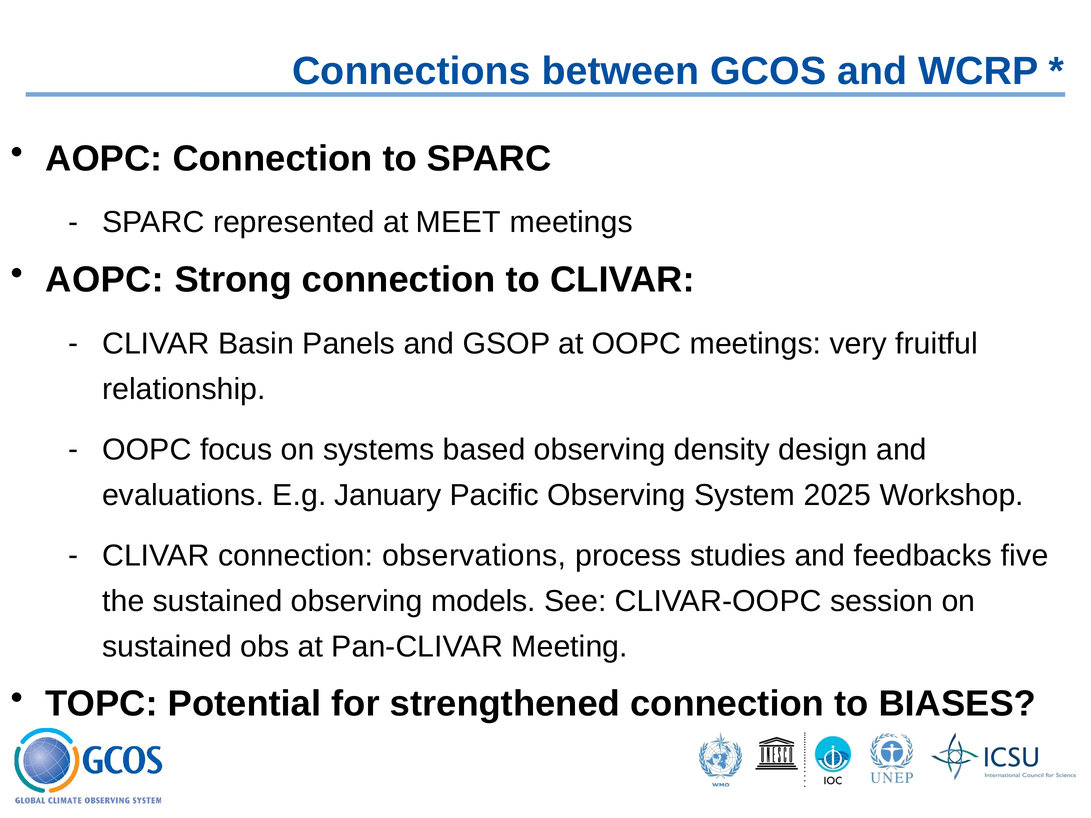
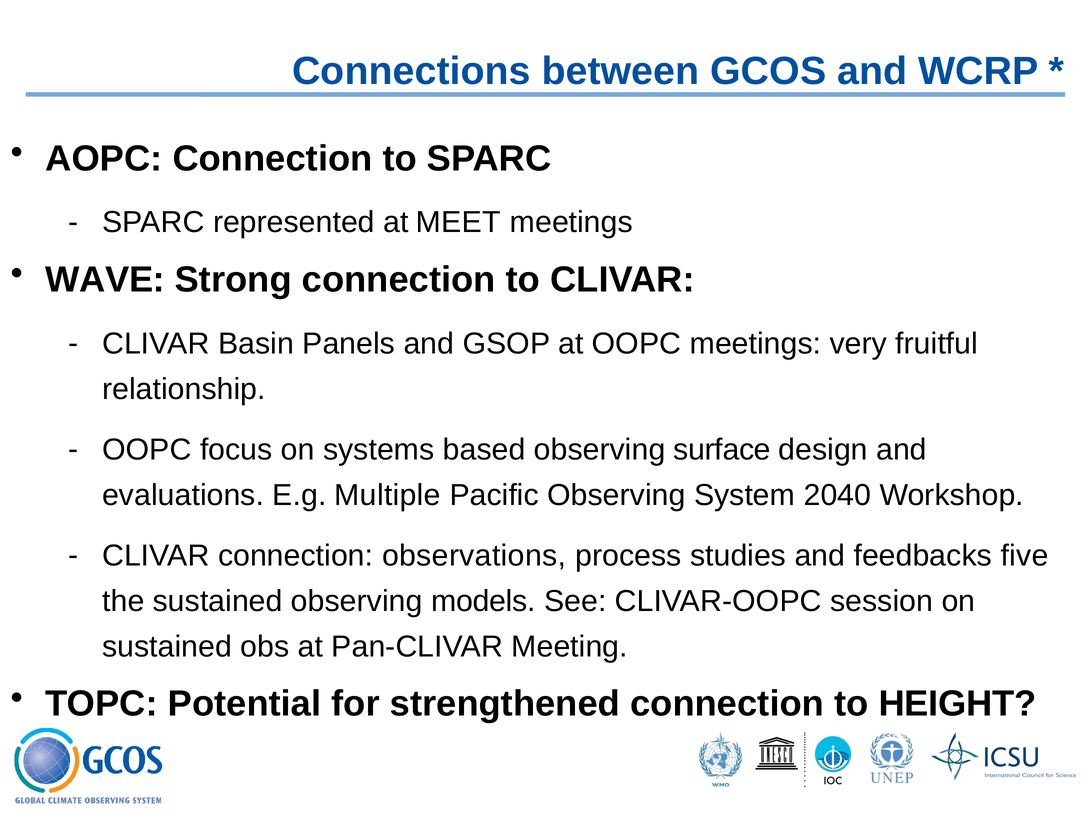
AOPC at (105, 280): AOPC -> WAVE
density: density -> surface
January: January -> Multiple
2025: 2025 -> 2040
BIASES: BIASES -> HEIGHT
